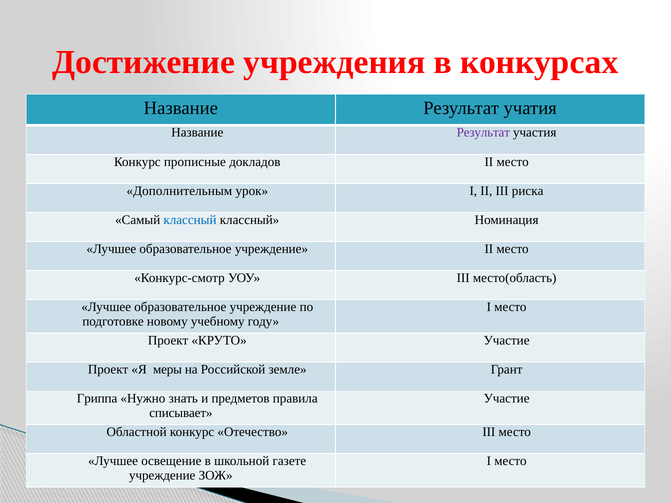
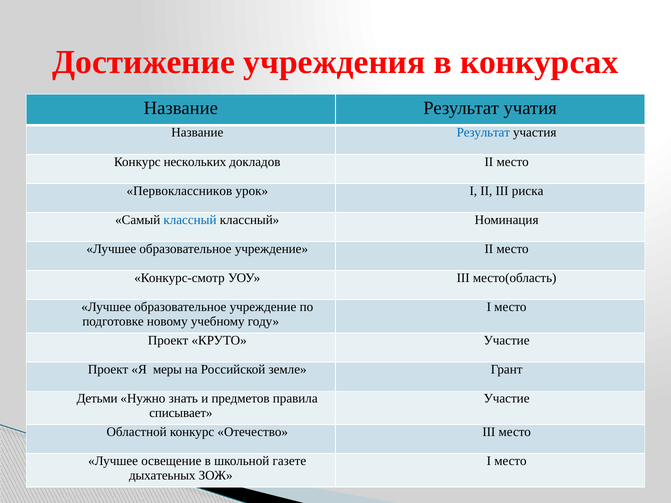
Результат at (483, 133) colour: purple -> blue
прописные: прописные -> нескольких
Дополнительным: Дополнительным -> Первоклассников
Гриппа: Гриппа -> Детьми
учреждение at (162, 476): учреждение -> дыхатеьных
